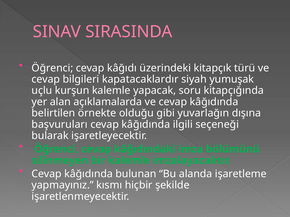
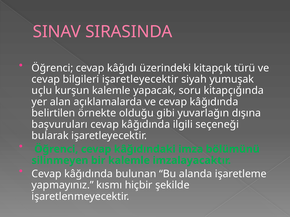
bilgileri kapatacaklardır: kapatacaklardır -> işaretleyecektir
